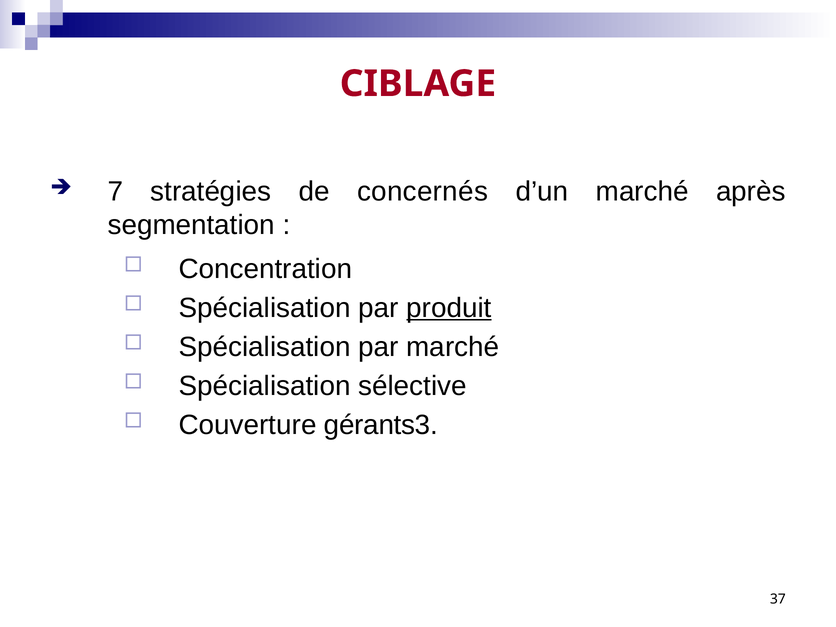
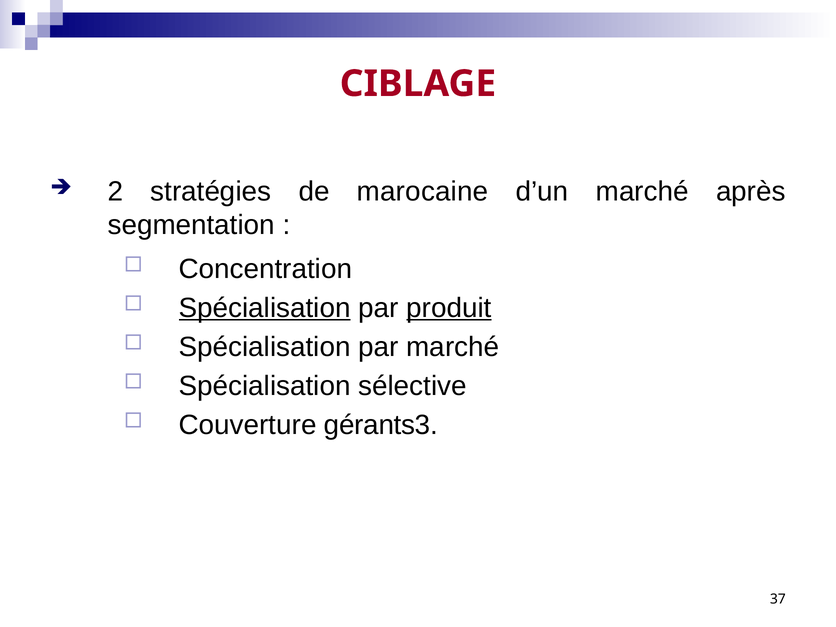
7: 7 -> 2
concernés: concernés -> marocaine
Spécialisation at (265, 308) underline: none -> present
